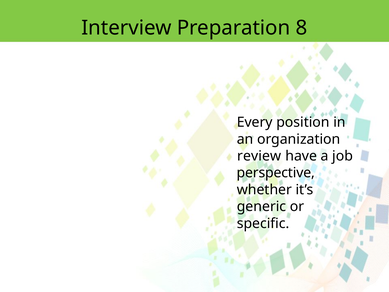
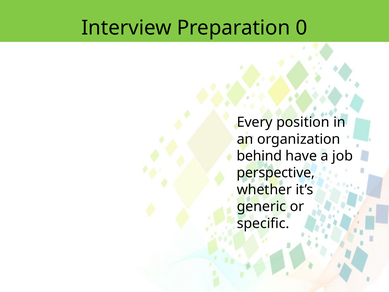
8: 8 -> 0
review: review -> behind
